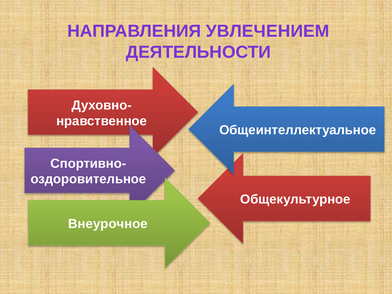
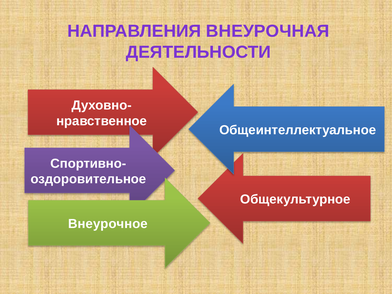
УВЛЕЧЕНИЕМ: УВЛЕЧЕНИЕМ -> ВНЕУРОЧНАЯ
